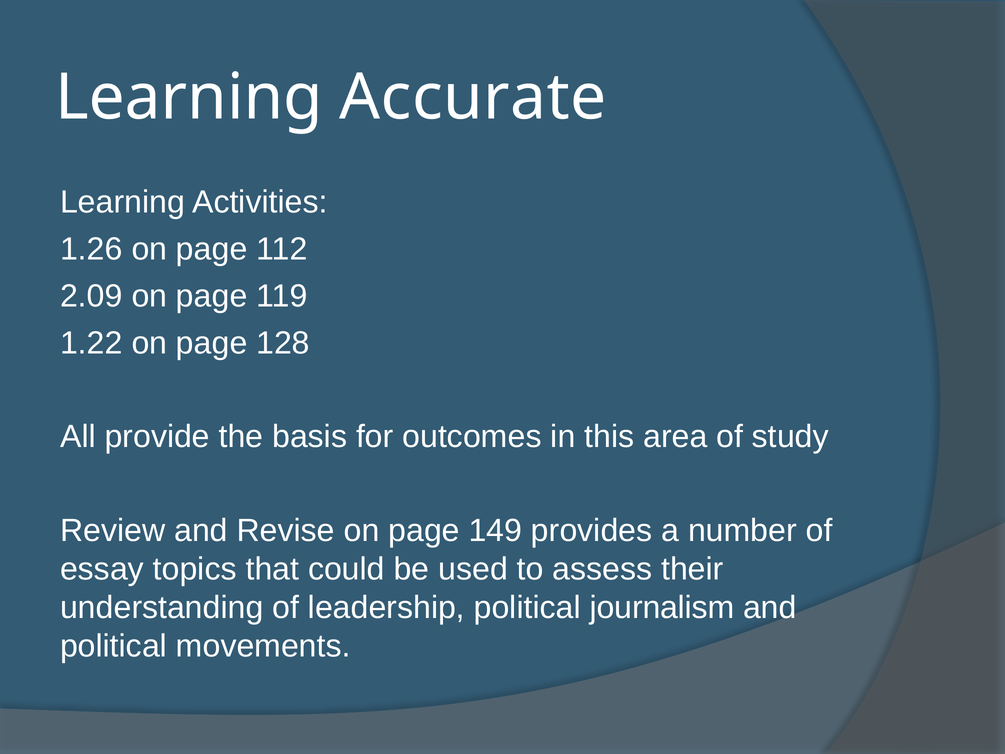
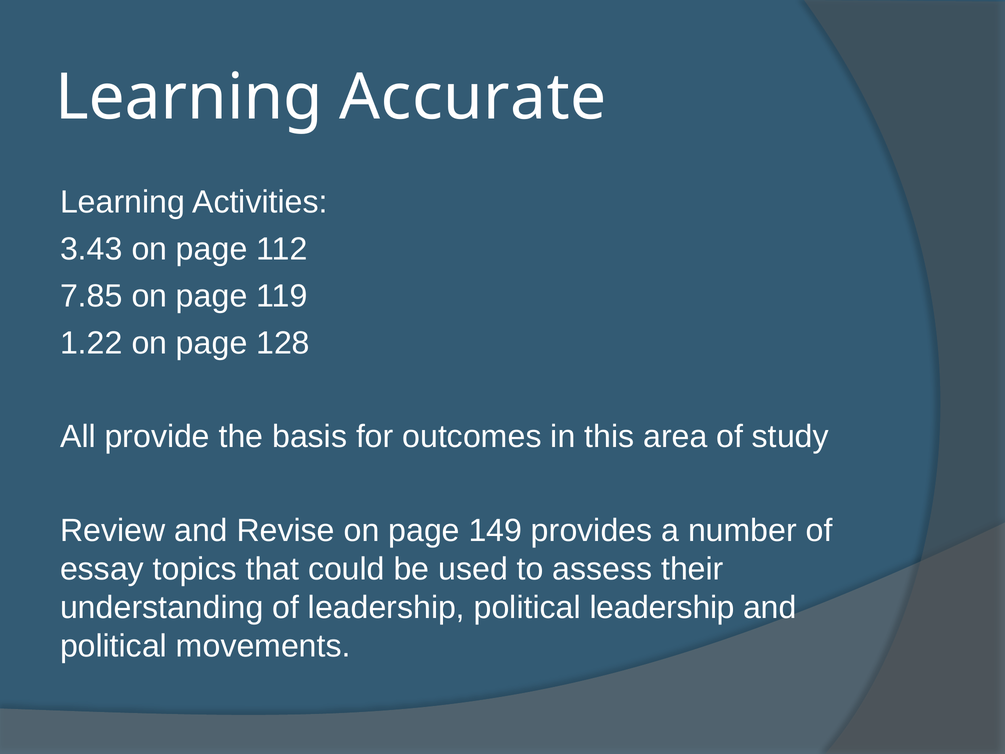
1.26: 1.26 -> 3.43
2.09: 2.09 -> 7.85
political journalism: journalism -> leadership
